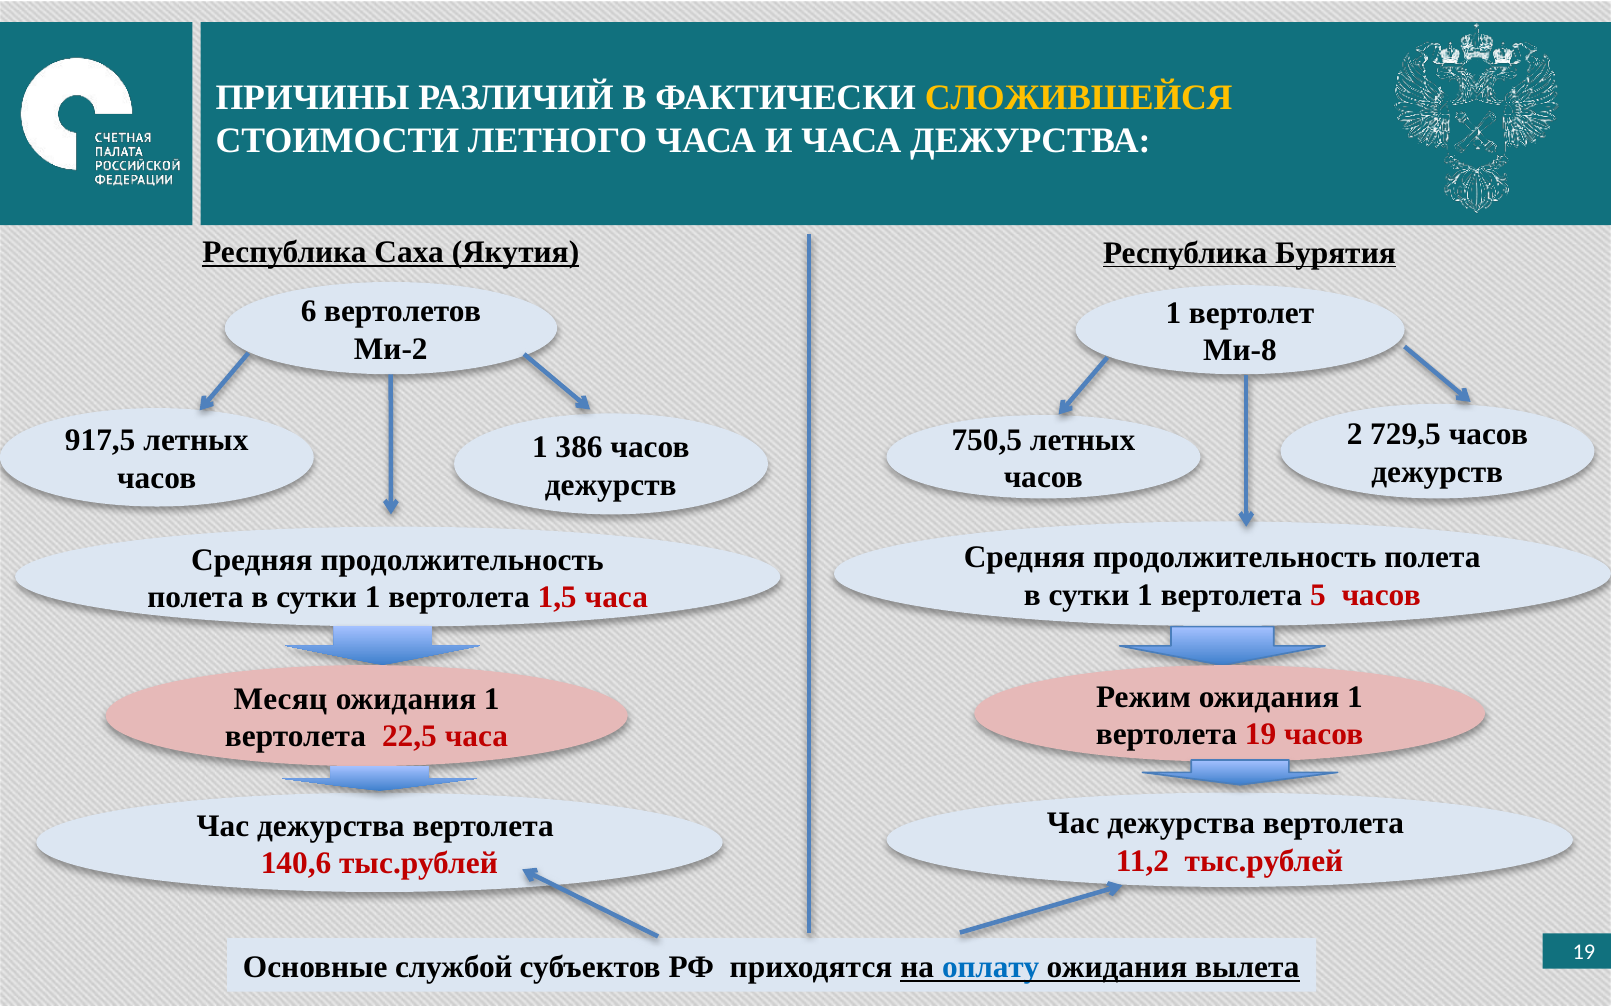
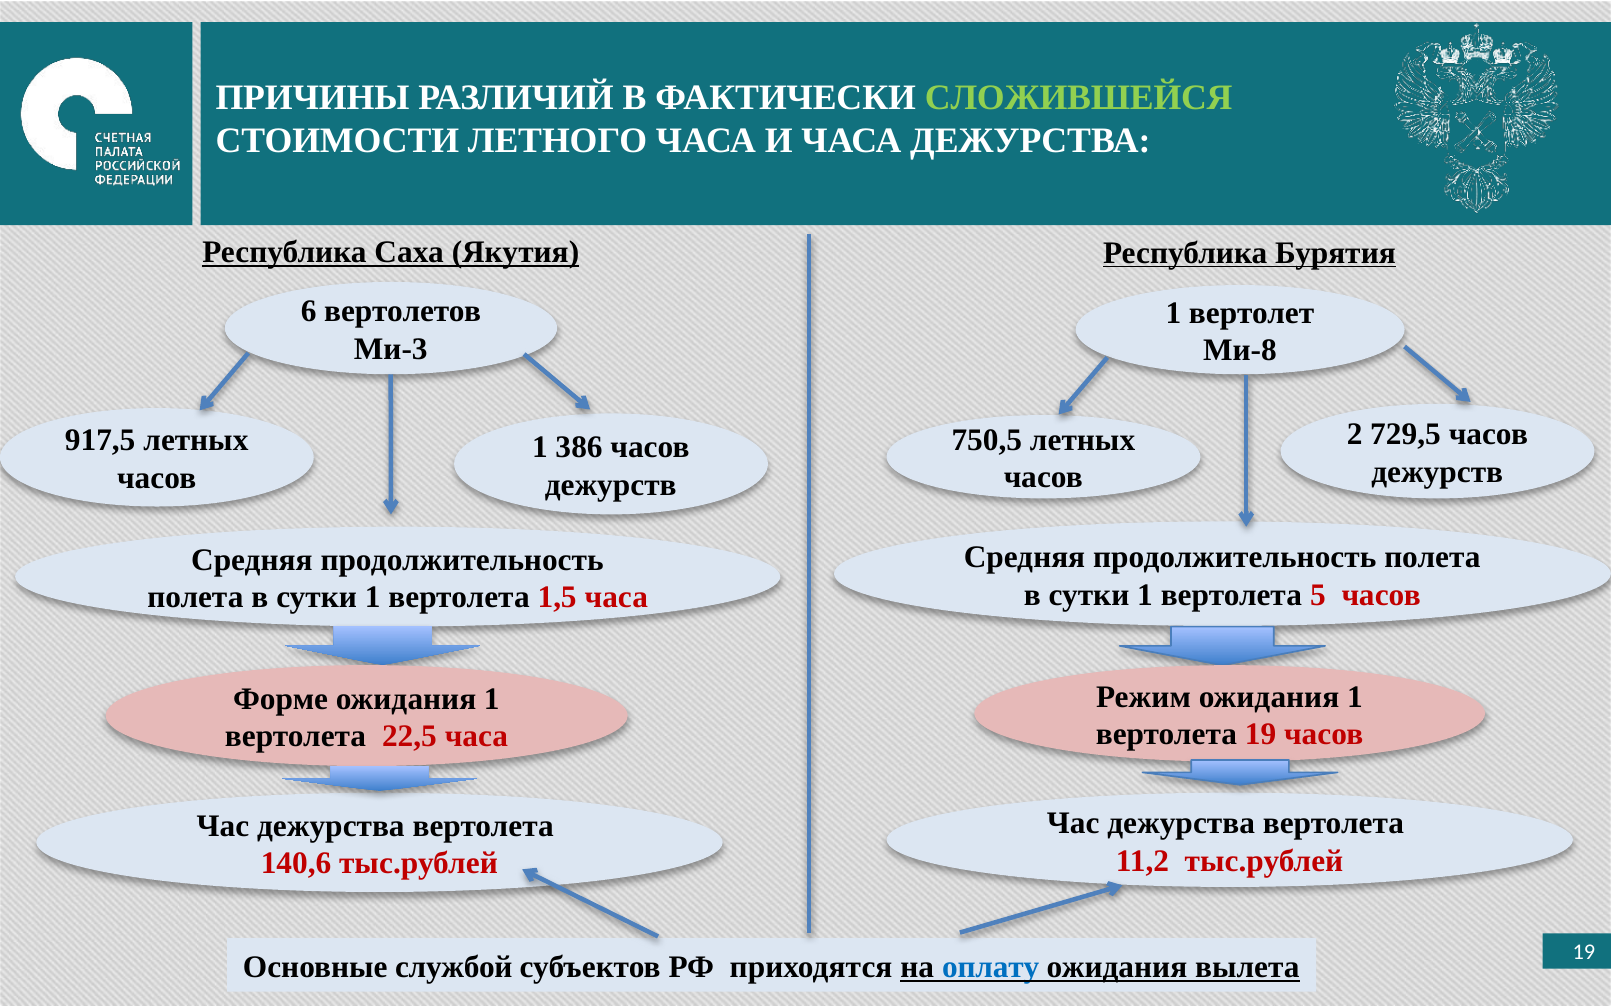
СЛОЖИВШЕЙСЯ colour: yellow -> light green
Ми-2: Ми-2 -> Ми-3
Месяц: Месяц -> Форме
